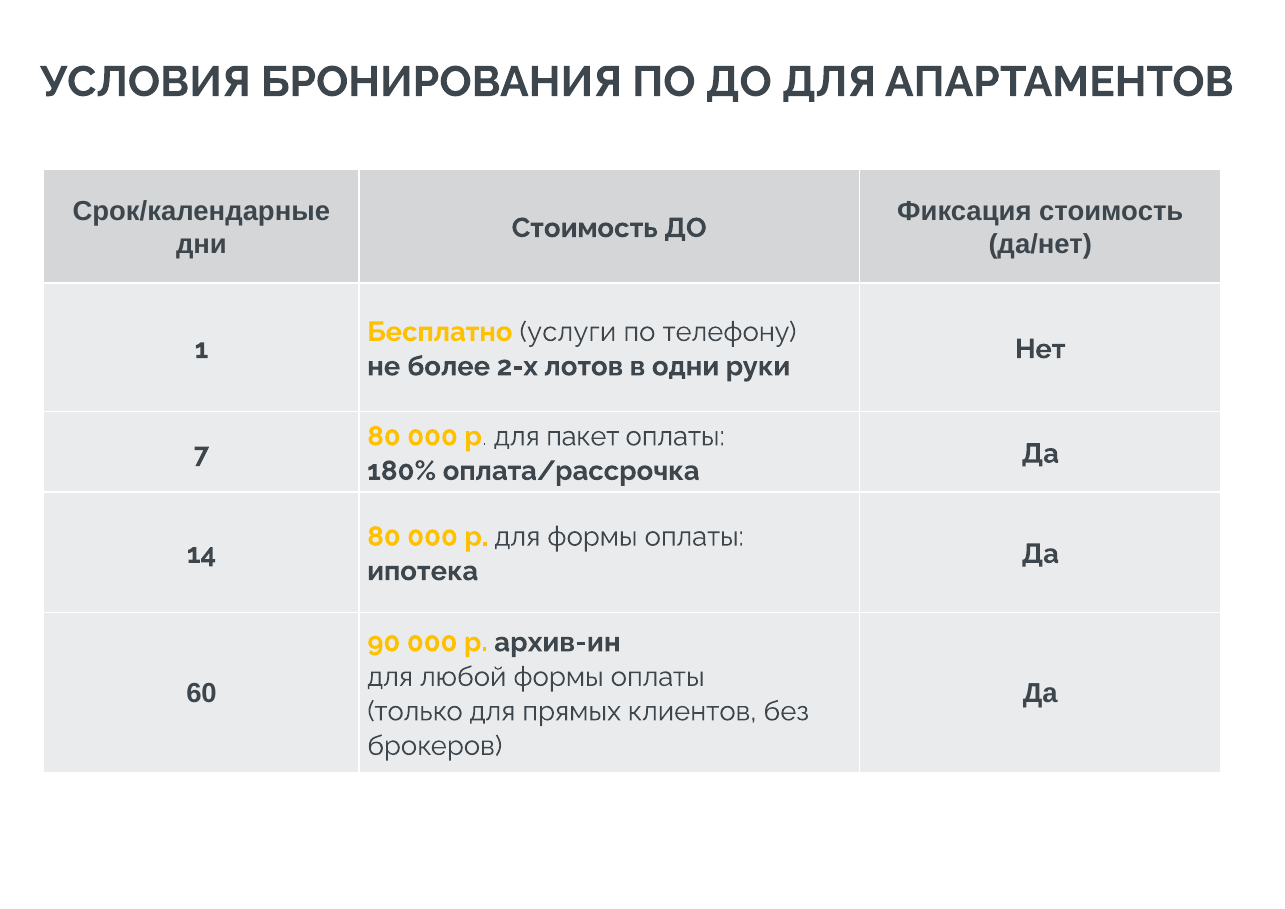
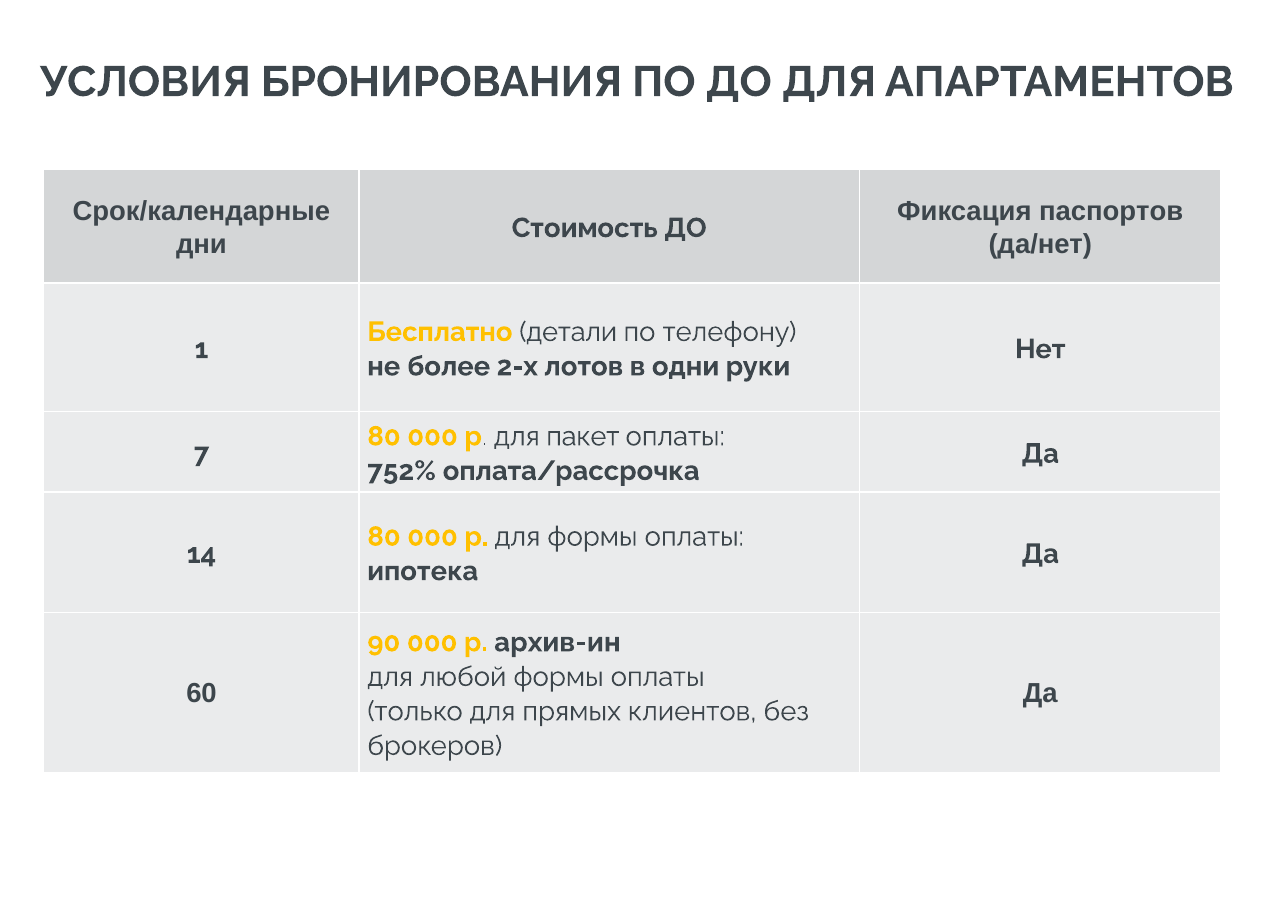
Фиксация стоимость: стоимость -> паспортов
услуги: услуги -> детали
180%: 180% -> 752%
